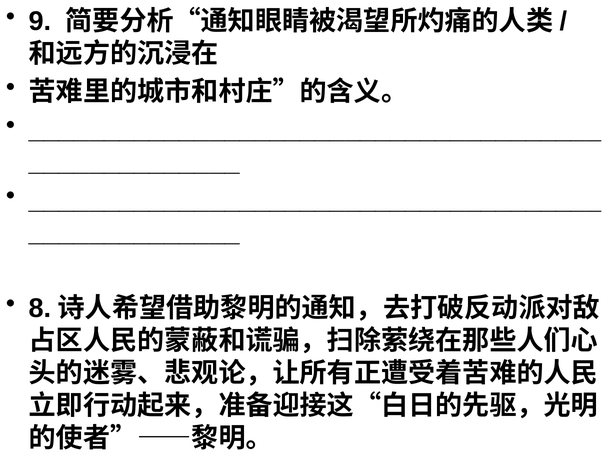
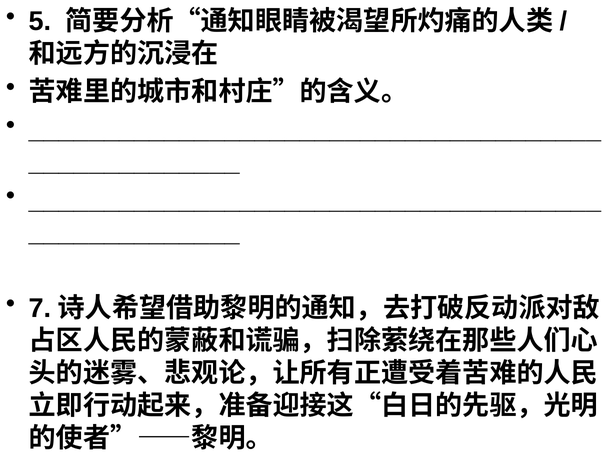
9: 9 -> 5
8: 8 -> 7
